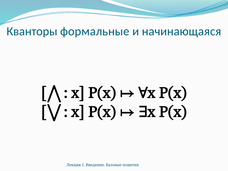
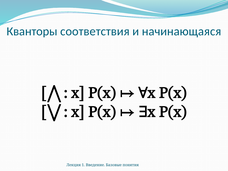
формальные: формальные -> соответствия
